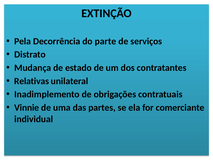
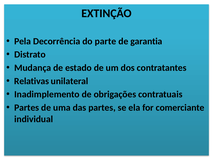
serviços: serviços -> garantia
Vinnie at (27, 107): Vinnie -> Partes
